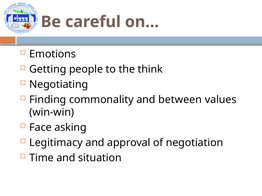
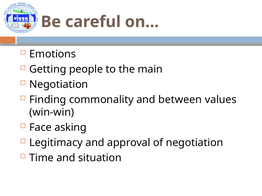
think: think -> main
Negotiating at (59, 85): Negotiating -> Negotiation
